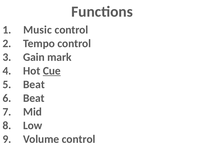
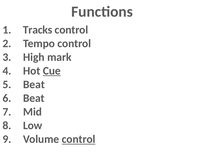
Music: Music -> Tracks
Gain: Gain -> High
control at (79, 139) underline: none -> present
